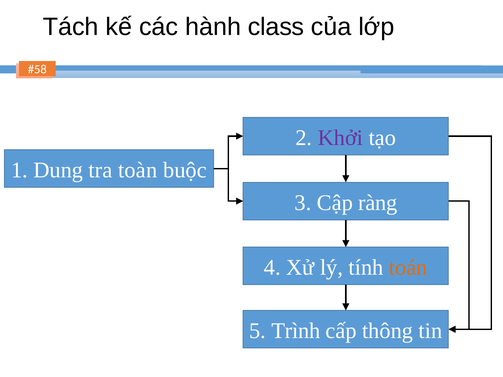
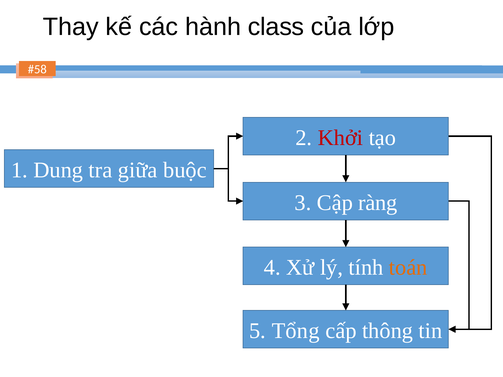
Tách: Tách -> Thay
Khởi colour: purple -> red
toàn: toàn -> giữa
Trình: Trình -> Tổng
